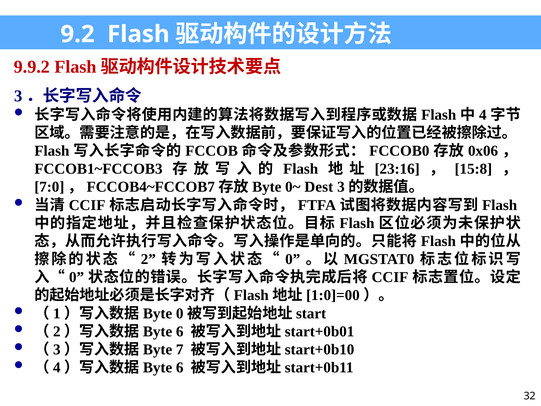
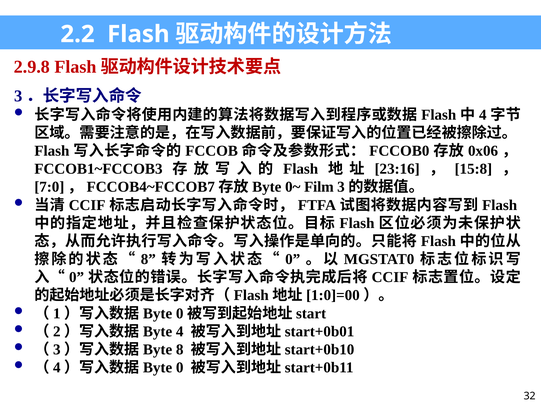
9.2: 9.2 -> 2.2
9.9.2: 9.9.2 -> 2.9.8
Dest: Dest -> Film
2 at (148, 259): 2 -> 8
6 at (180, 331): 6 -> 4
7 at (180, 349): 7 -> 8
6 at (180, 367): 6 -> 0
